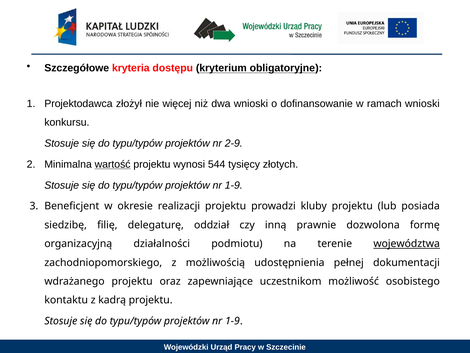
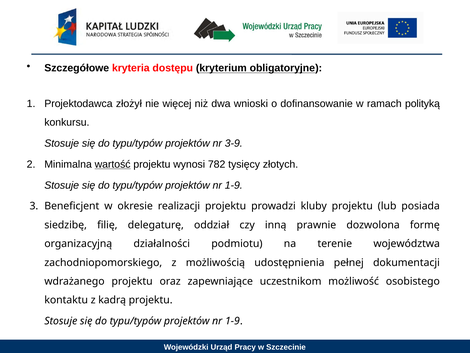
ramach wnioski: wnioski -> polityką
2-9: 2-9 -> 3-9
544: 544 -> 782
województwa underline: present -> none
